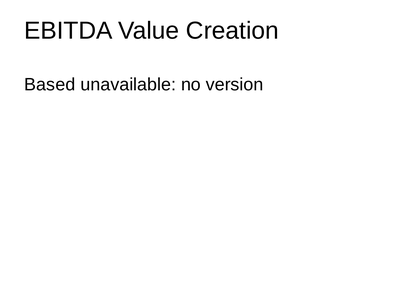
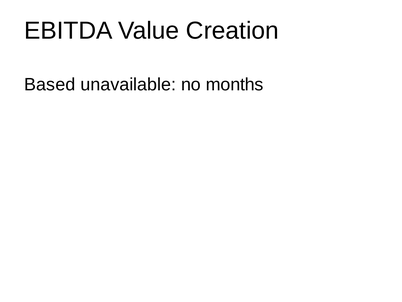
version: version -> months
